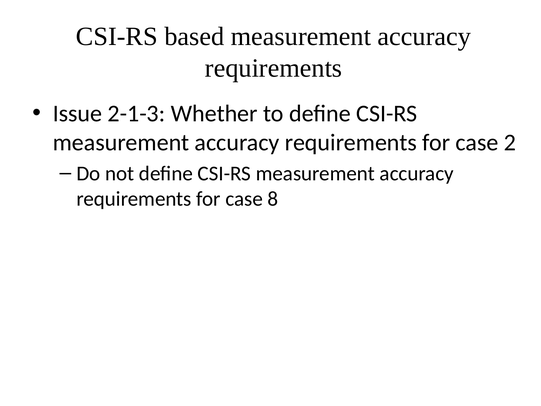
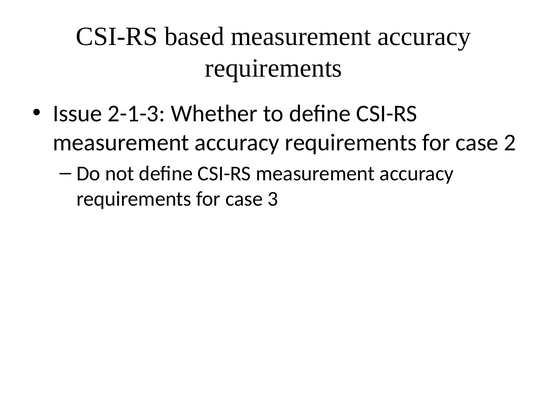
8: 8 -> 3
